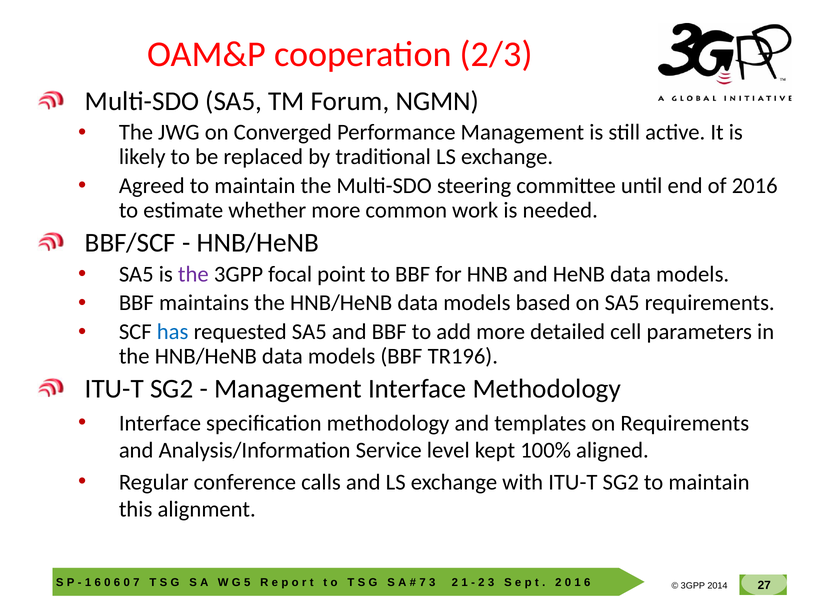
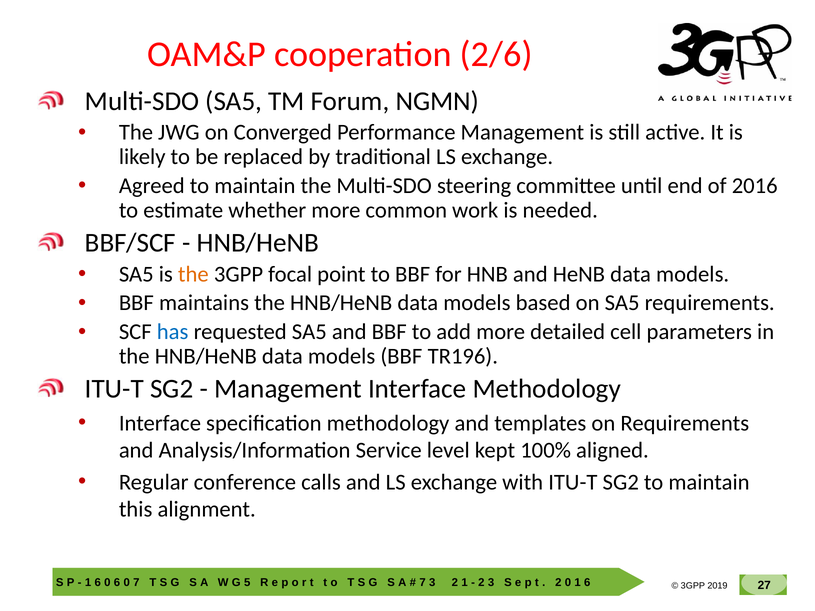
2/3: 2/3 -> 2/6
the at (193, 274) colour: purple -> orange
2014: 2014 -> 2019
